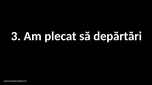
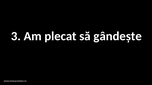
depărtări: depărtări -> gândește
